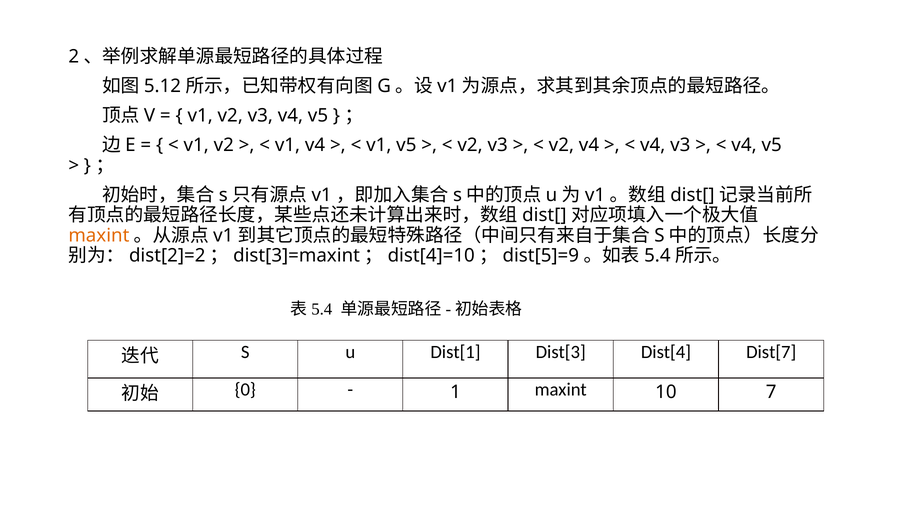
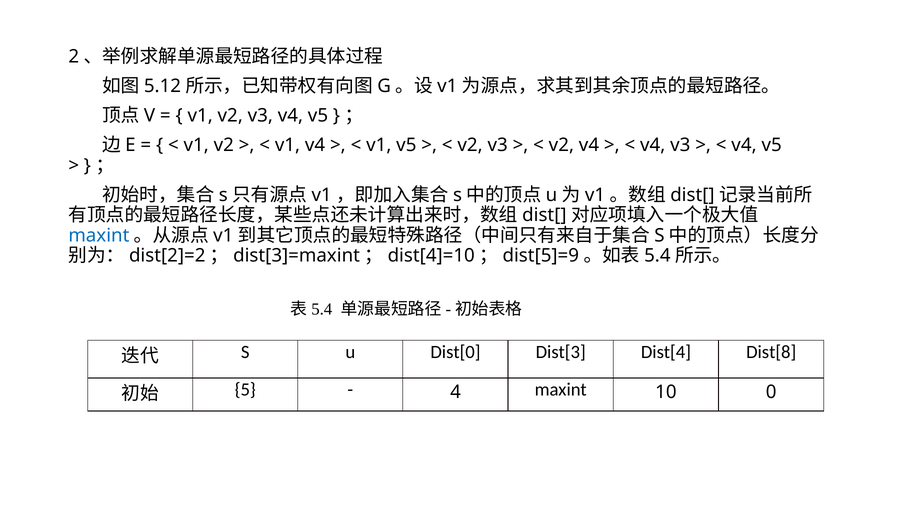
maxint at (99, 235) colour: orange -> blue
Dist[1: Dist[1 -> Dist[0
Dist[7: Dist[7 -> Dist[8
0: 0 -> 5
1: 1 -> 4
7: 7 -> 0
